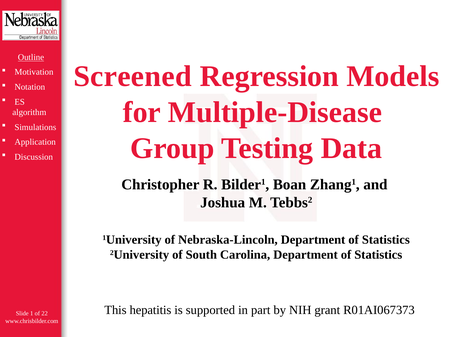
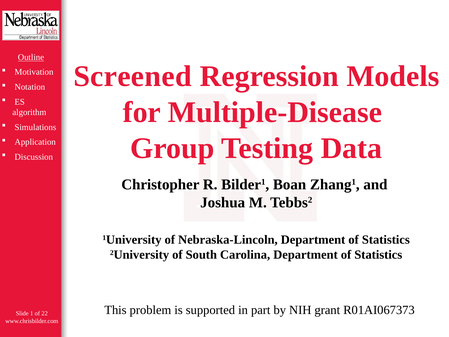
hepatitis: hepatitis -> problem
